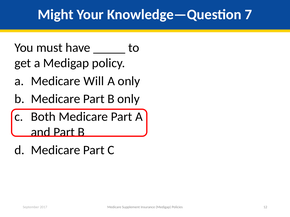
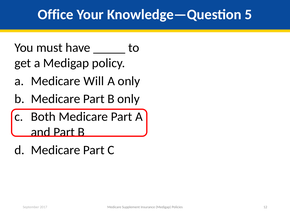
Might: Might -> Office
7: 7 -> 5
